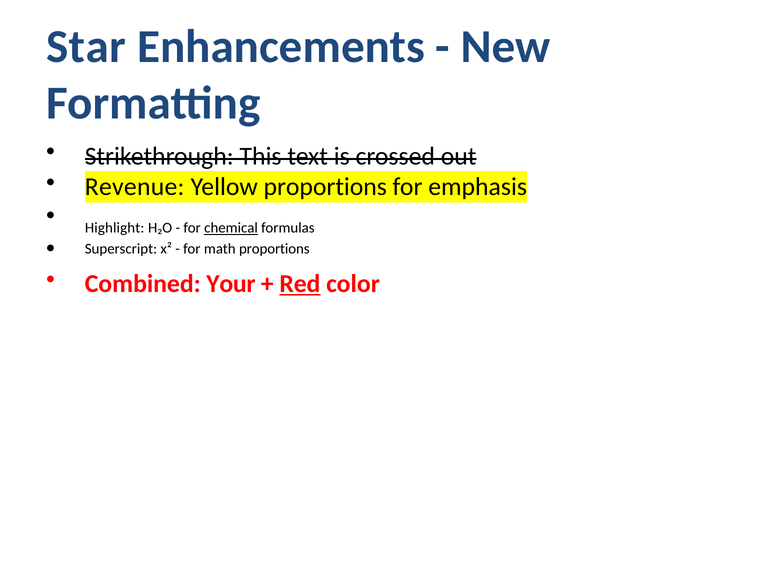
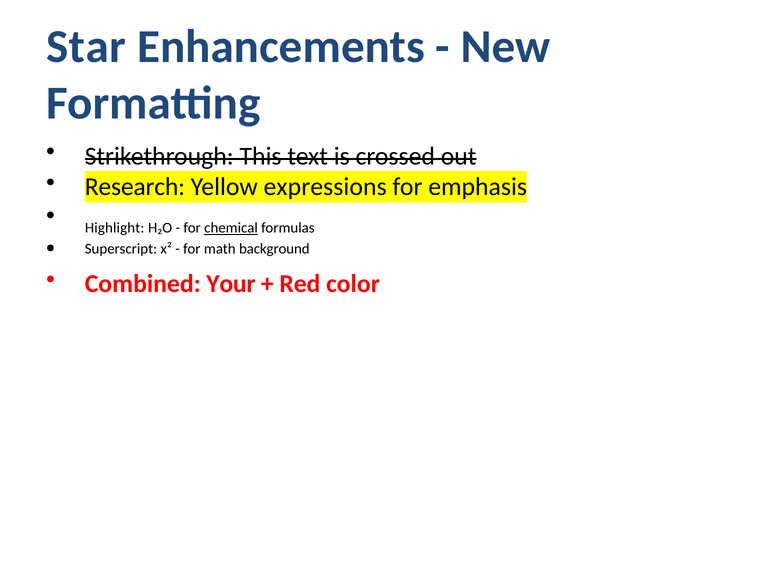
Revenue: Revenue -> Research
Yellow proportions: proportions -> expressions
math proportions: proportions -> background
Red underline: present -> none
